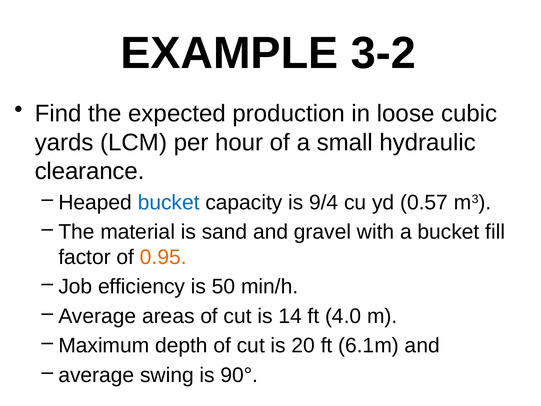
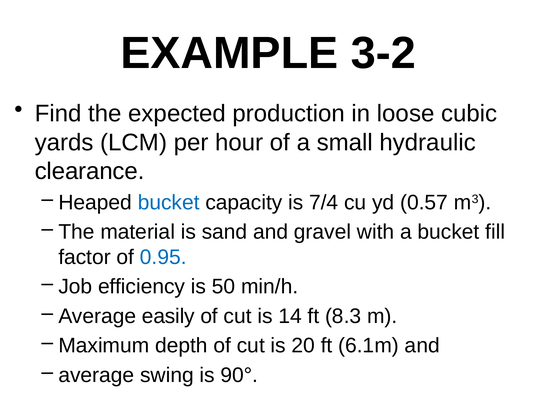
9/4: 9/4 -> 7/4
0.95 colour: orange -> blue
areas: areas -> easily
4.0: 4.0 -> 8.3
